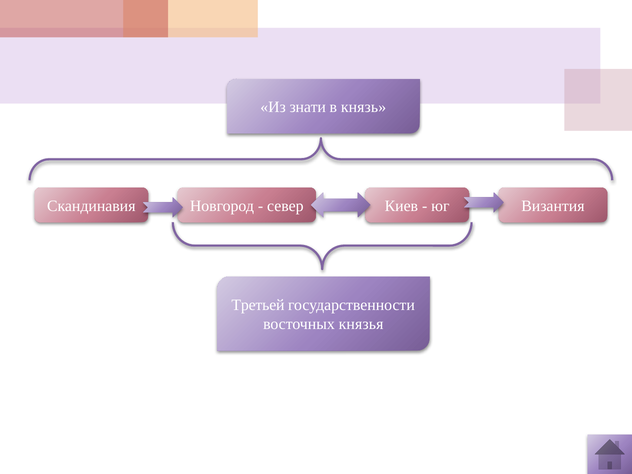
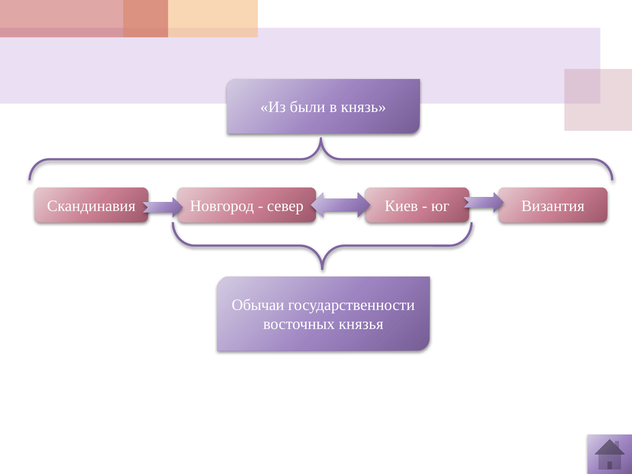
знати: знати -> были
Третьей: Третьей -> Обычаи
